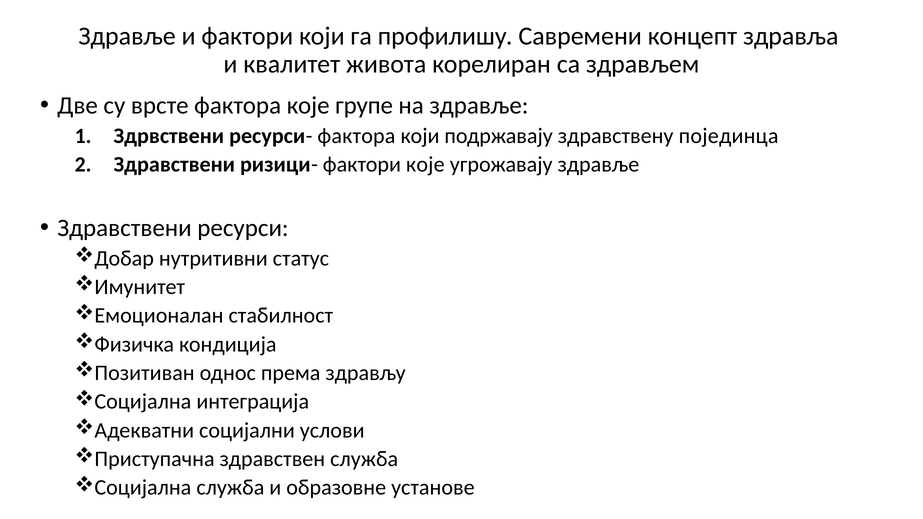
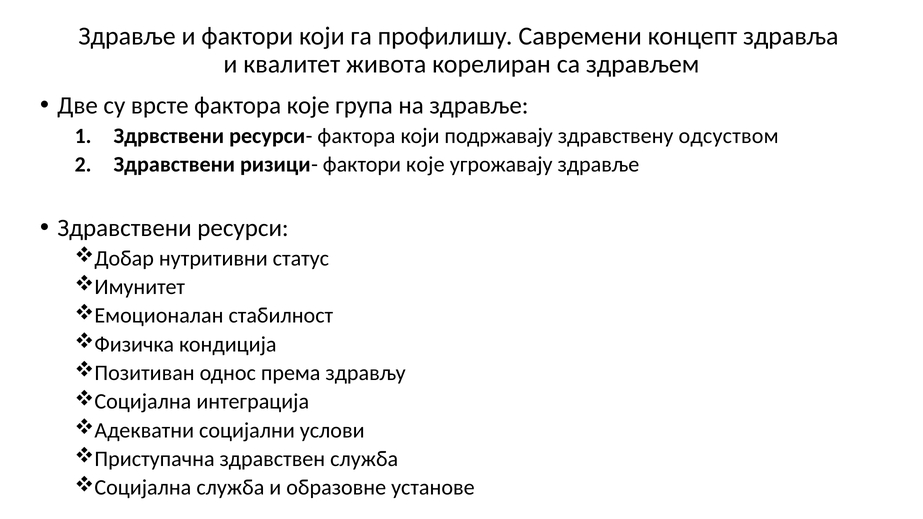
групе: групе -> група
појединца: појединца -> одсуством
